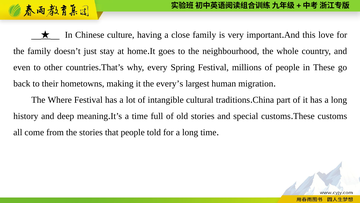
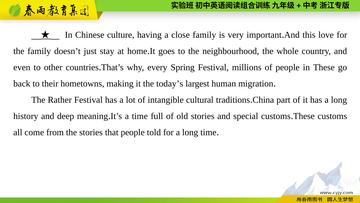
every’s: every’s -> today’s
Where: Where -> Rather
